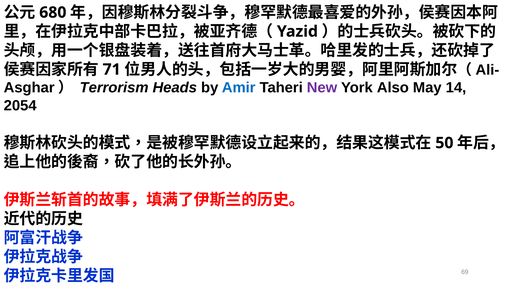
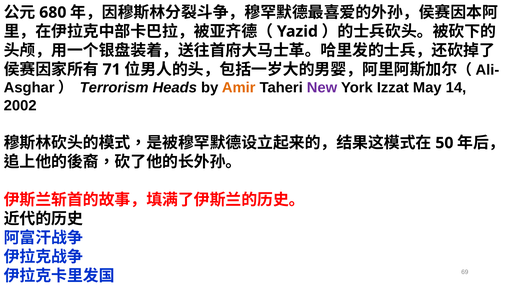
Amir colour: blue -> orange
Also: Also -> Izzat
2054: 2054 -> 2002
